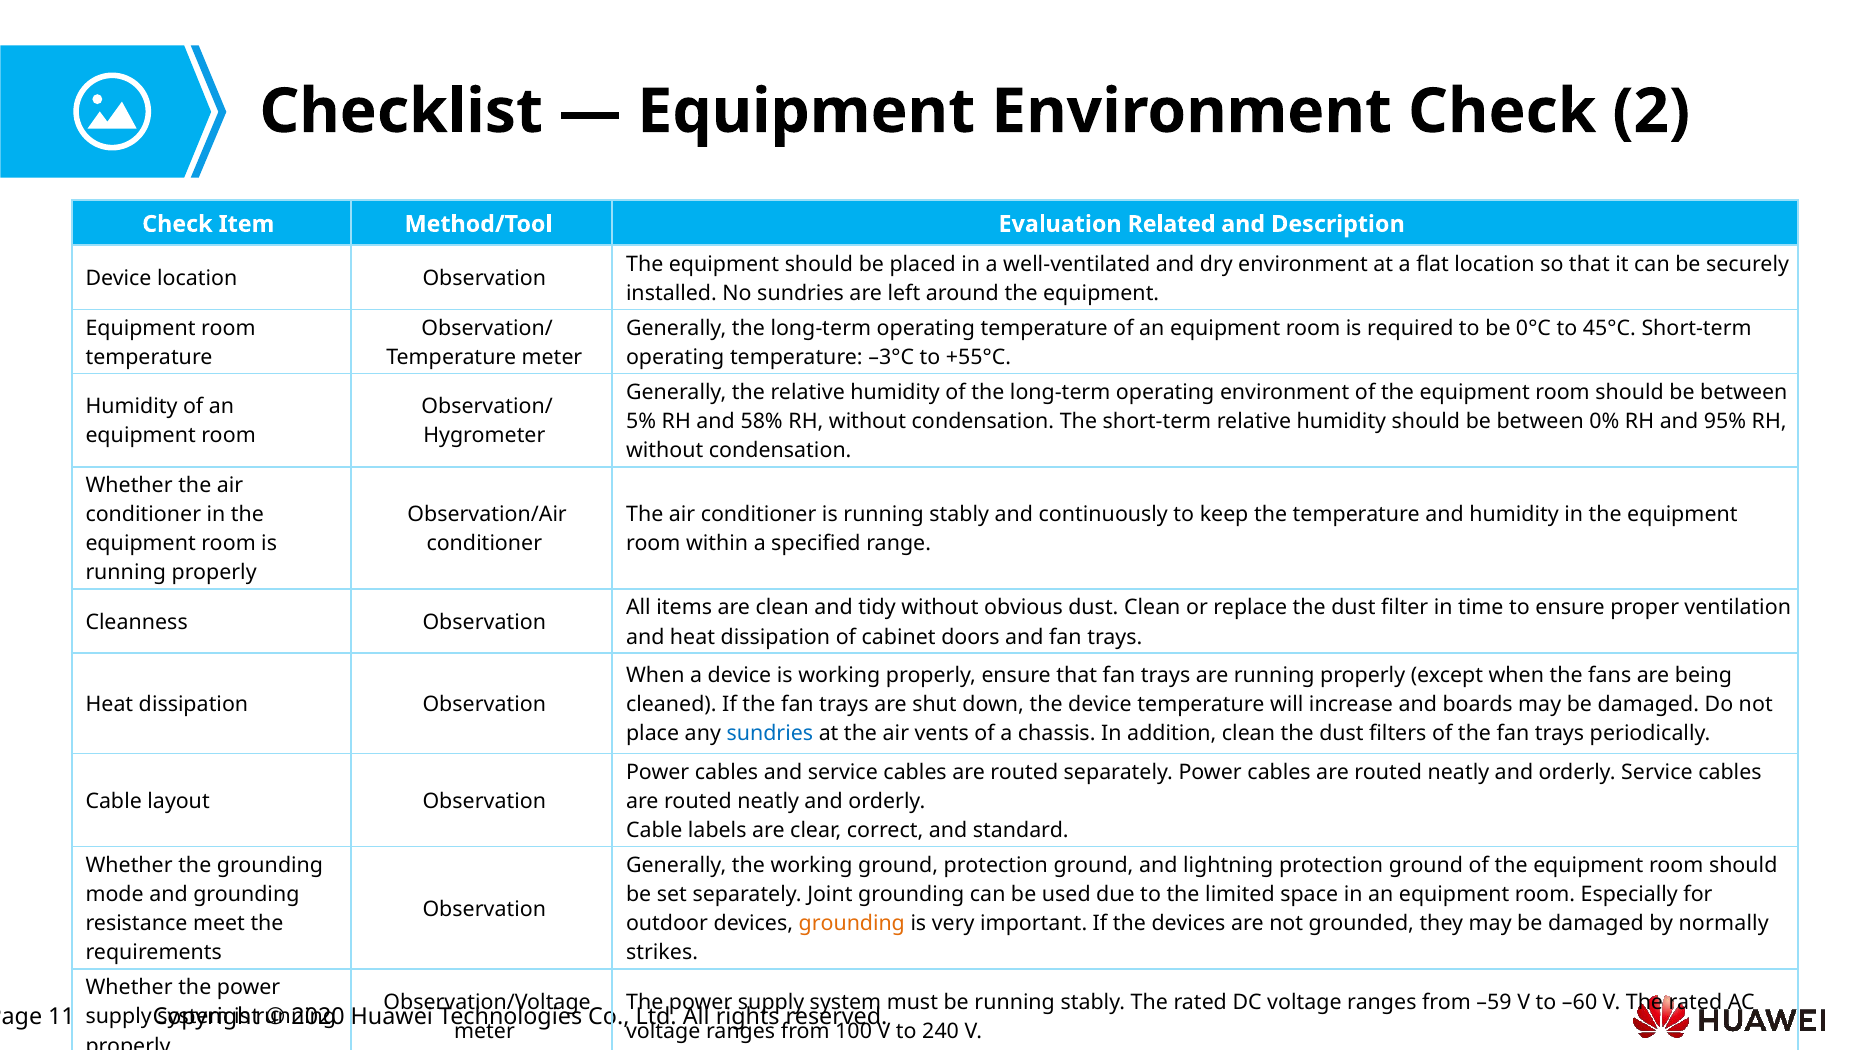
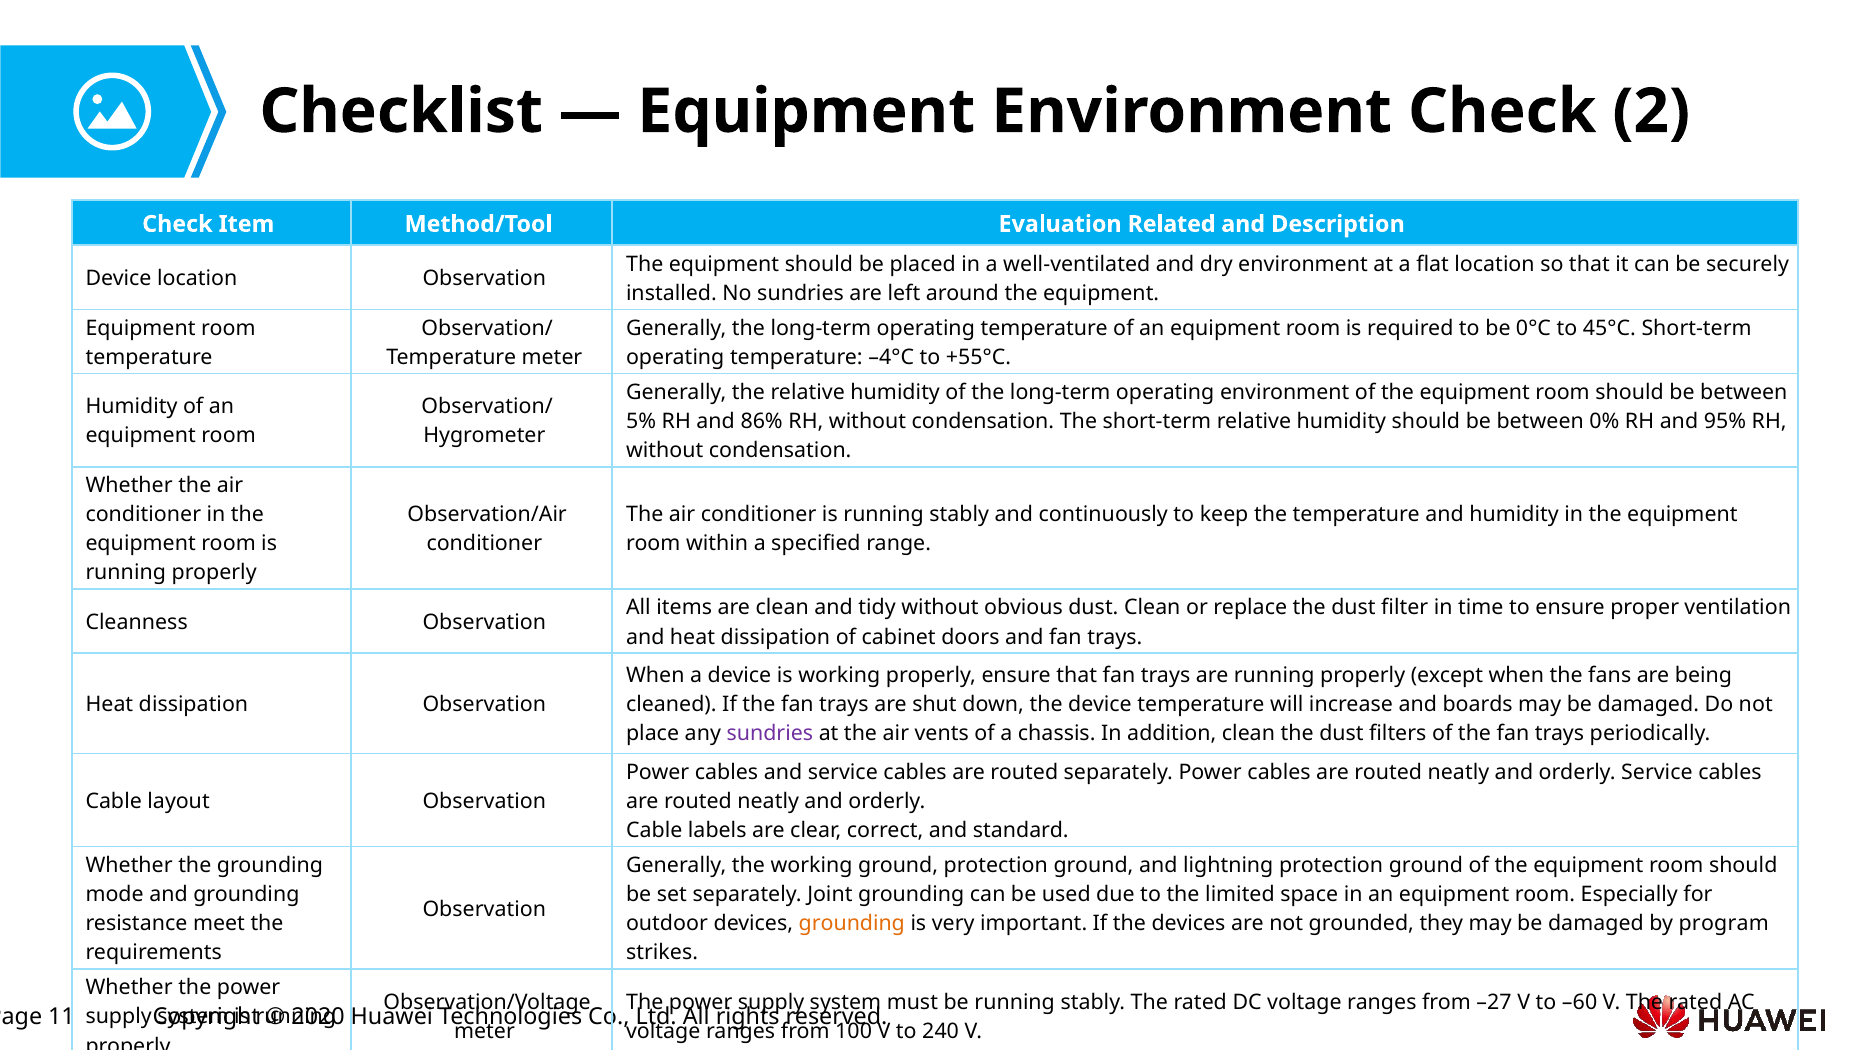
–3°C: –3°C -> –4°C
58%: 58% -> 86%
sundries at (770, 733) colour: blue -> purple
normally: normally -> program
–59: –59 -> –27
